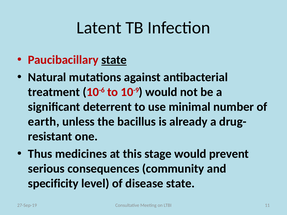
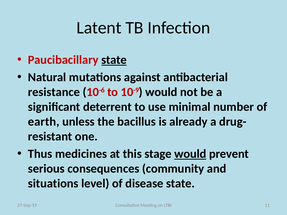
treatment: treatment -> resistance
would at (190, 154) underline: none -> present
specificity: specificity -> situations
